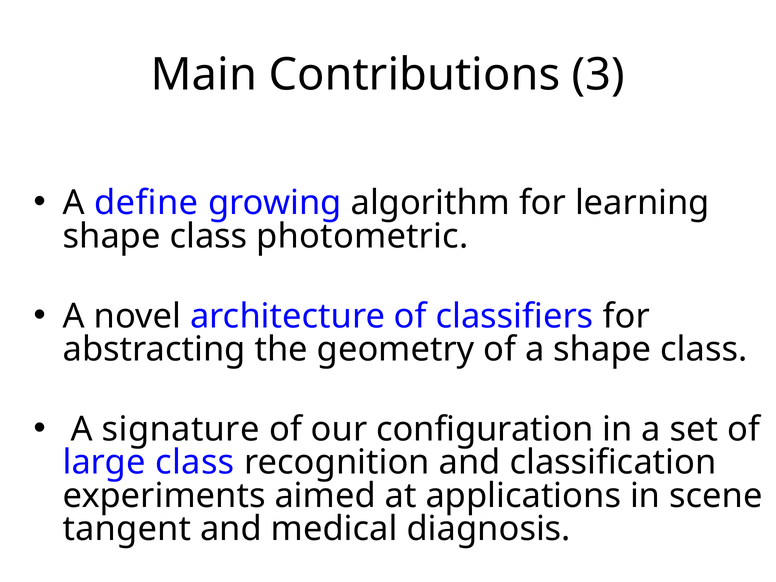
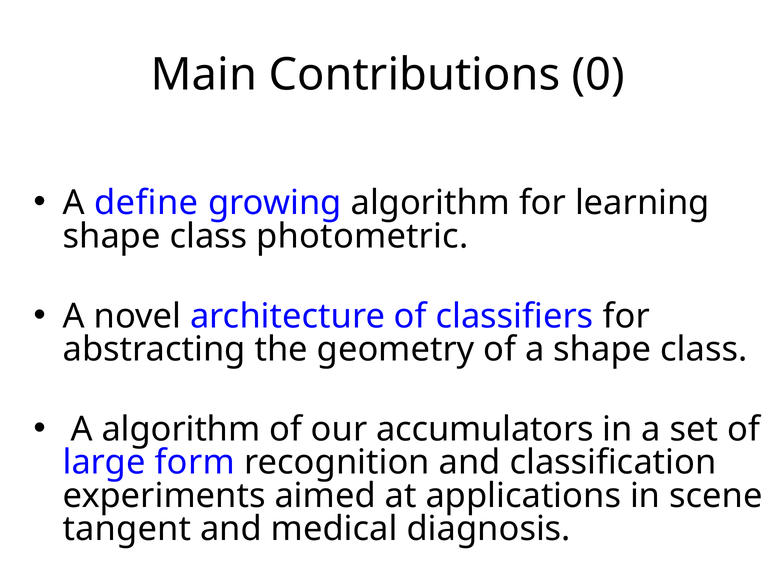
3: 3 -> 0
A signature: signature -> algorithm
configuration: configuration -> accumulators
large class: class -> form
